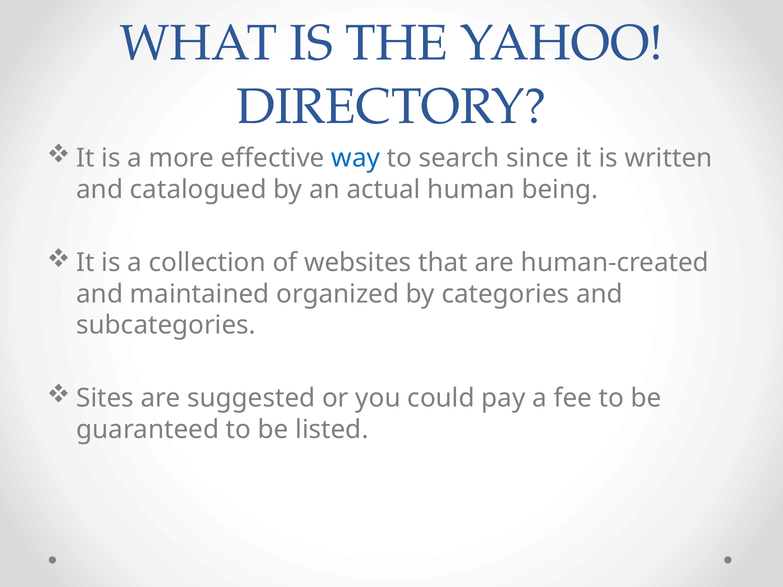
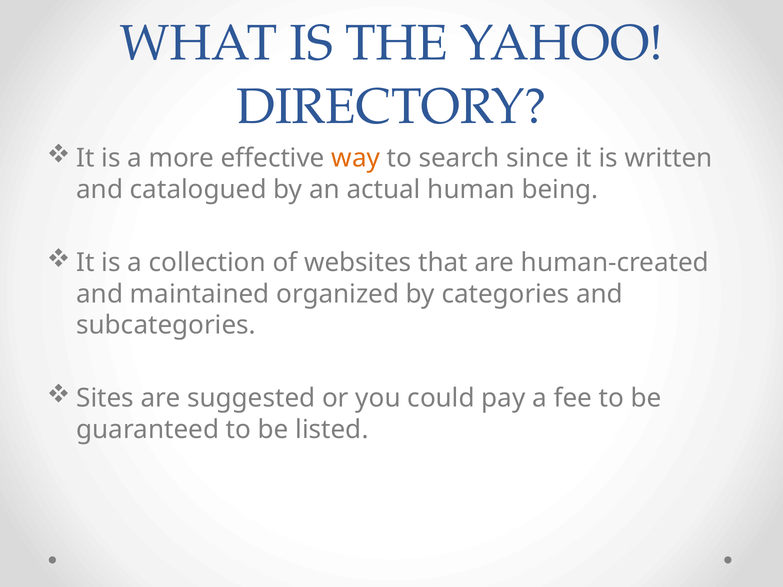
way colour: blue -> orange
